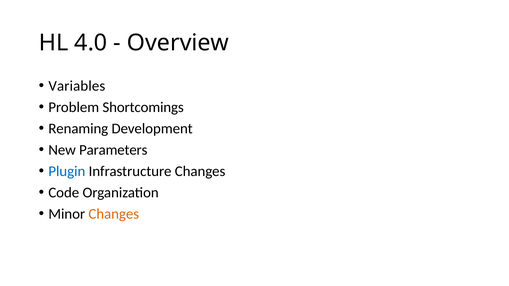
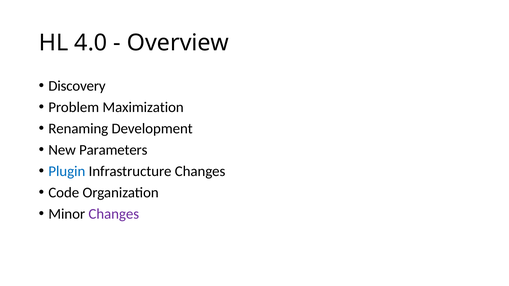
Variables: Variables -> Discovery
Shortcomings: Shortcomings -> Maximization
Changes at (114, 214) colour: orange -> purple
